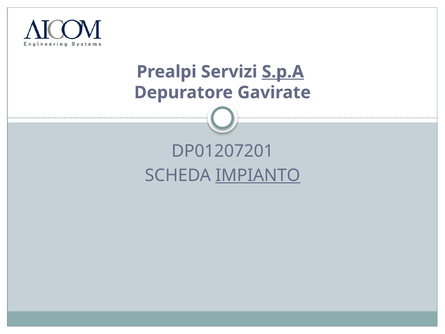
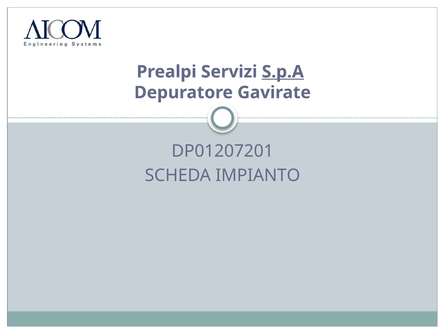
IMPIANTO underline: present -> none
